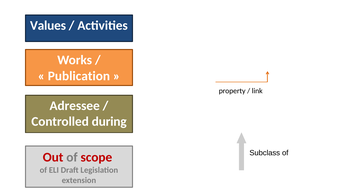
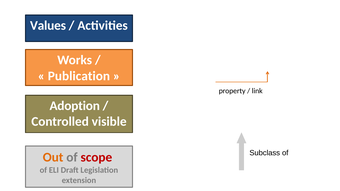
Adressee: Adressee -> Adoption
during: during -> visible
Out colour: red -> orange
